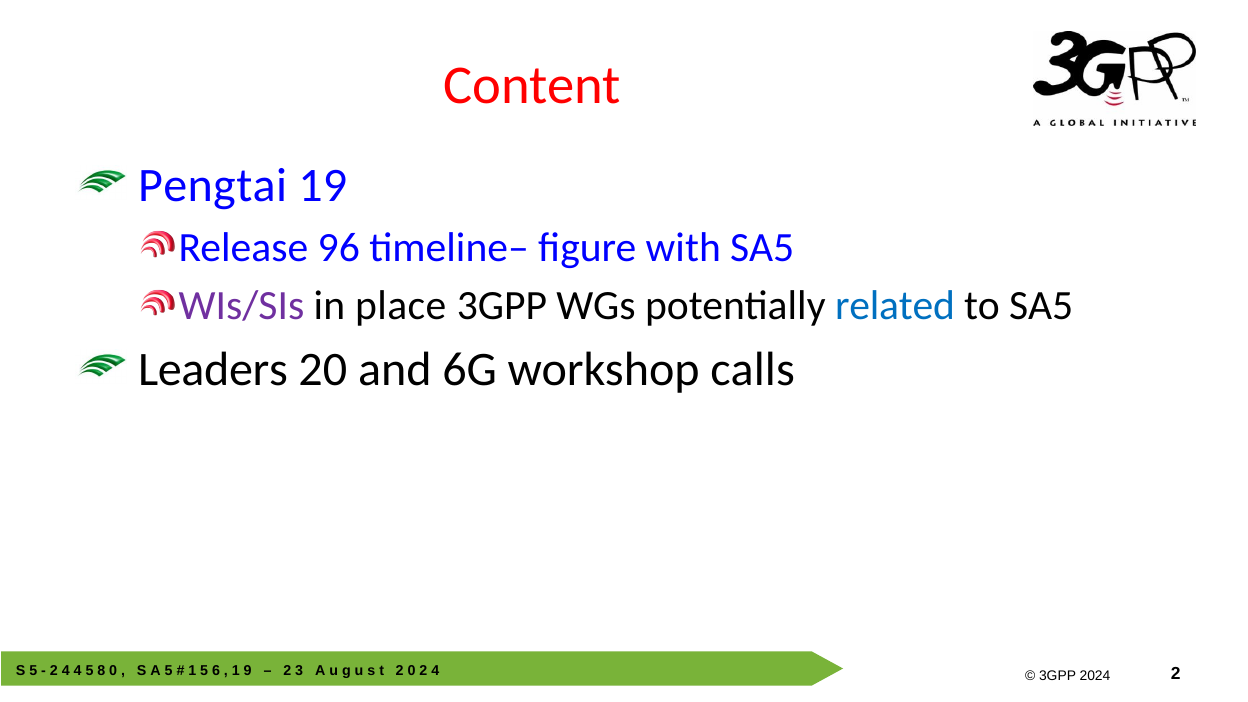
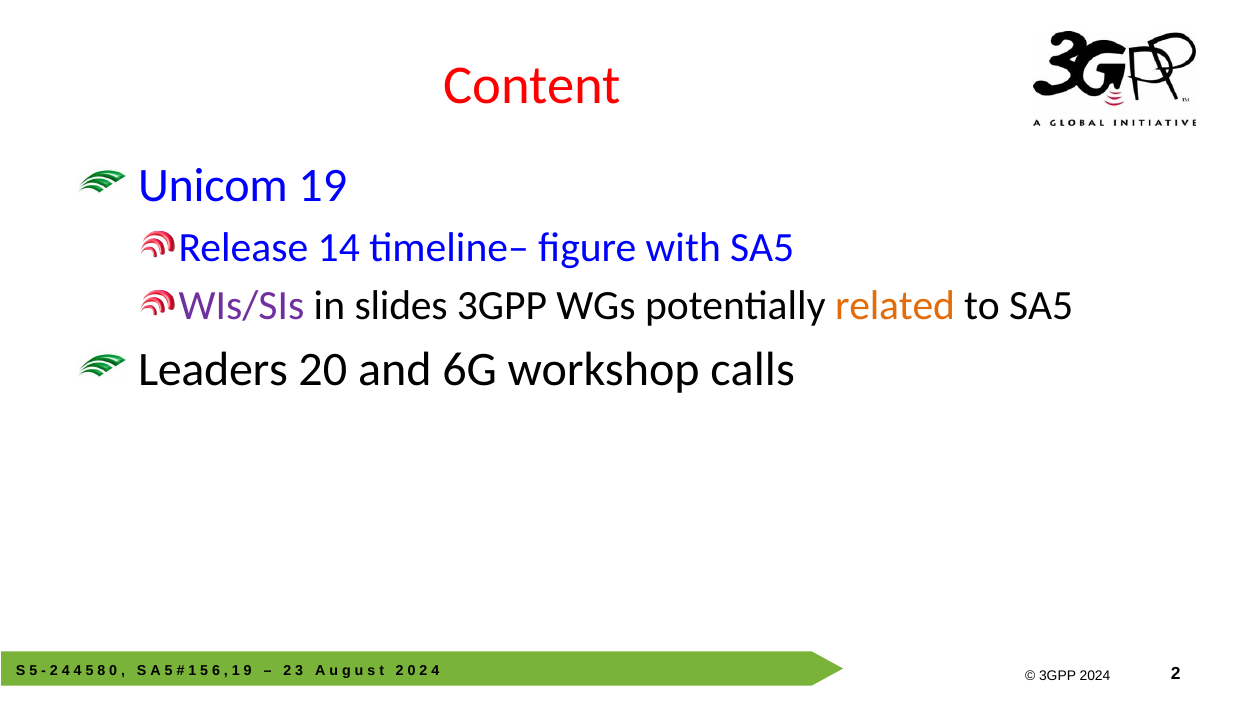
Pengtai: Pengtai -> Unicom
96: 96 -> 14
place: place -> slides
related colour: blue -> orange
